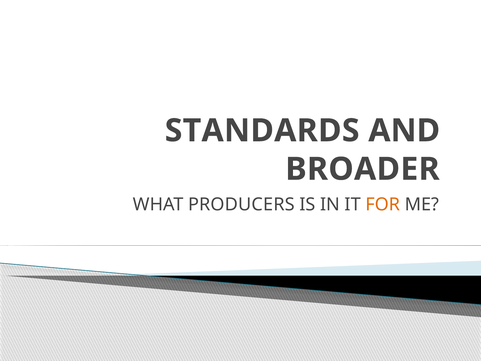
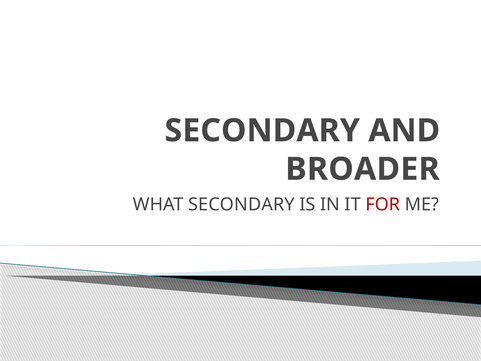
STANDARDS at (262, 131): STANDARDS -> SECONDARY
WHAT PRODUCERS: PRODUCERS -> SECONDARY
FOR colour: orange -> red
